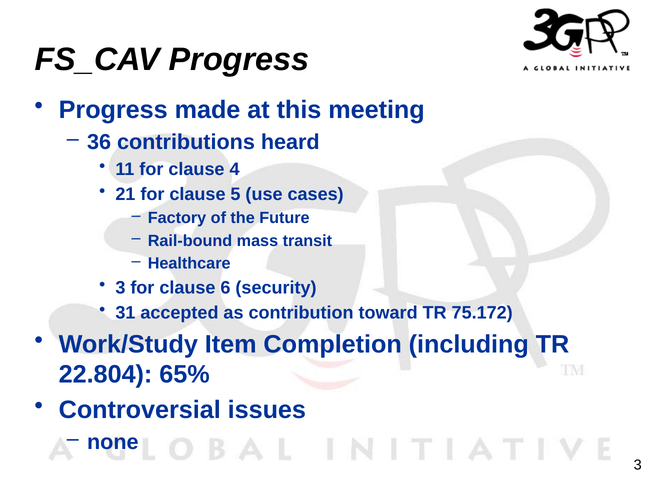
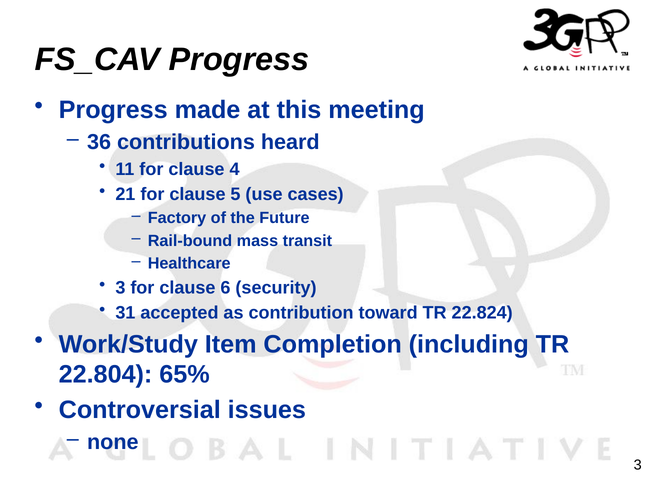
75.172: 75.172 -> 22.824
